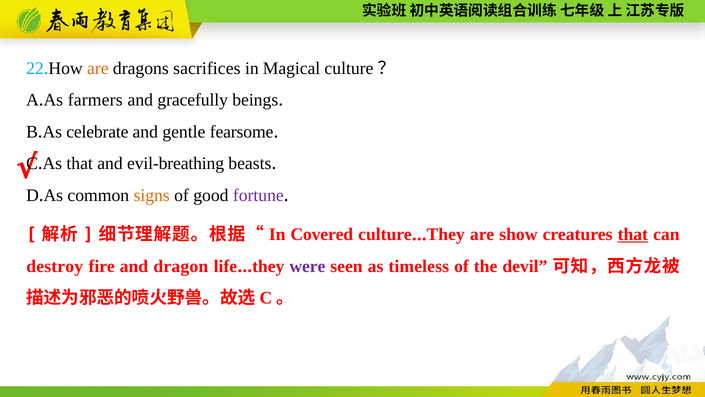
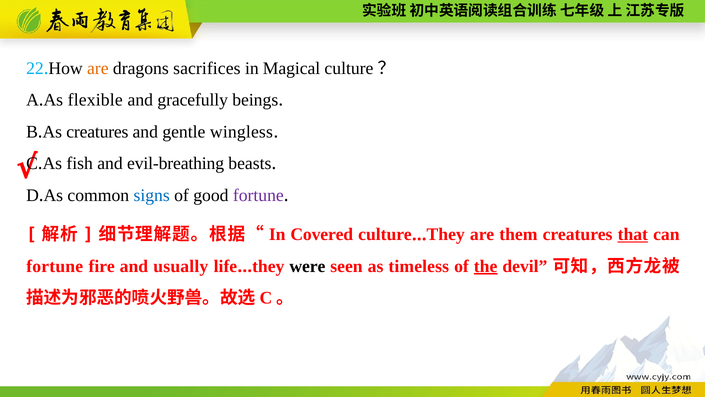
farmers: farmers -> flexible
As celebrate: celebrate -> creatures
fearsome: fearsome -> wingless
As that: that -> fish
signs colour: orange -> blue
show: show -> them
destroy at (55, 266): destroy -> fortune
dragon: dragon -> usually
were colour: purple -> black
the underline: none -> present
